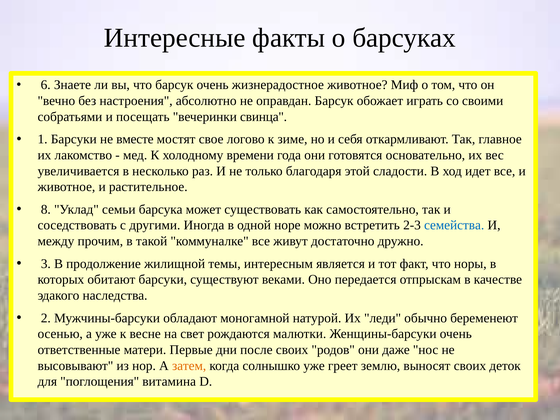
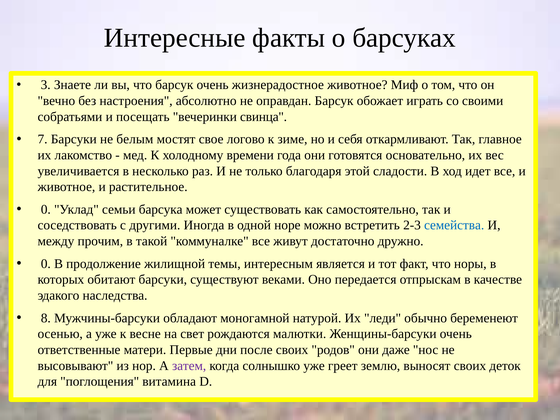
6: 6 -> 3
1: 1 -> 7
вместе: вместе -> белым
8 at (46, 209): 8 -> 0
3 at (46, 264): 3 -> 0
2: 2 -> 8
затем colour: orange -> purple
